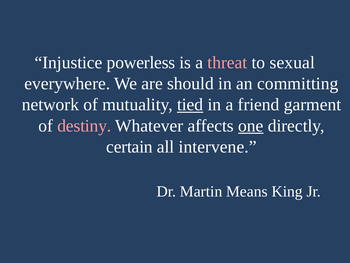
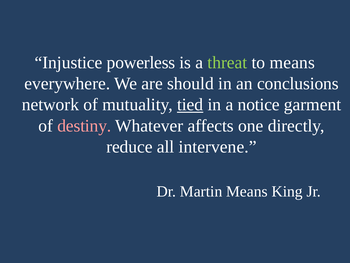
threat colour: pink -> light green
to sexual: sexual -> means
committing: committing -> conclusions
friend: friend -> notice
one underline: present -> none
certain: certain -> reduce
